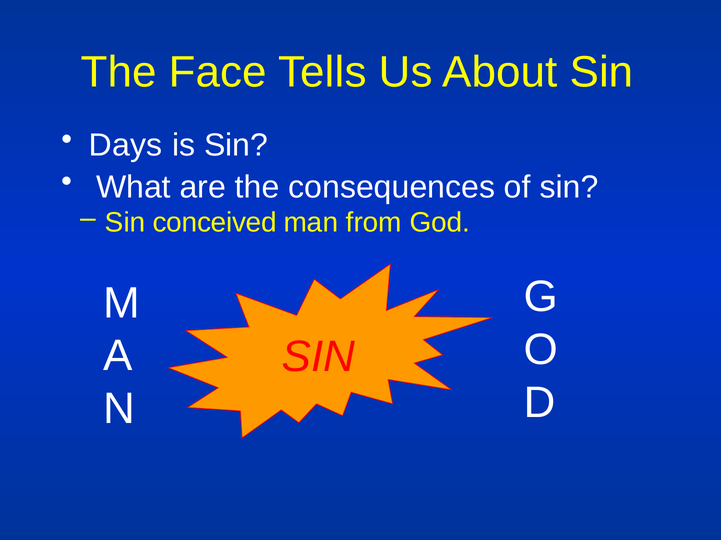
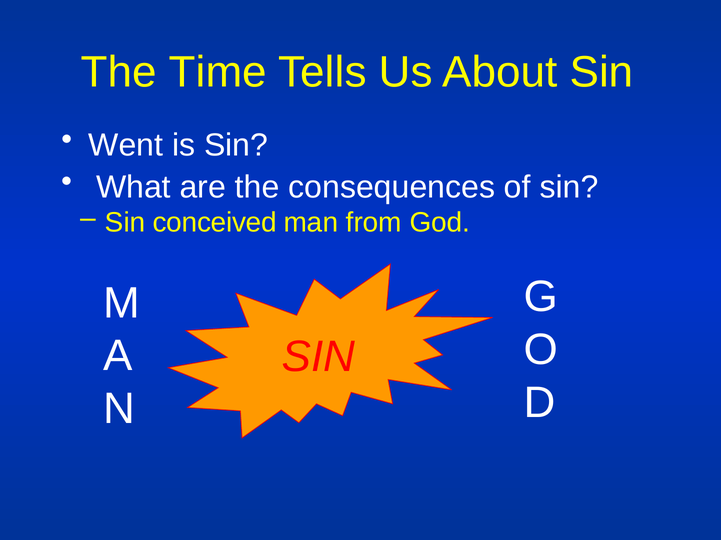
Face: Face -> Time
Days: Days -> Went
